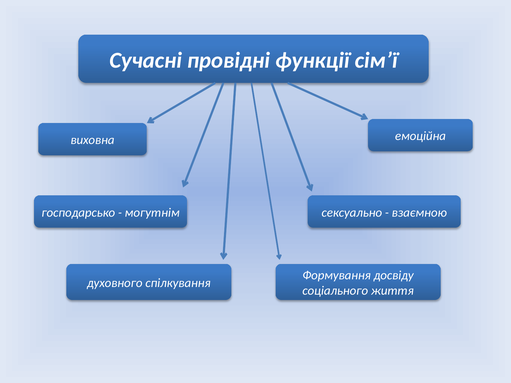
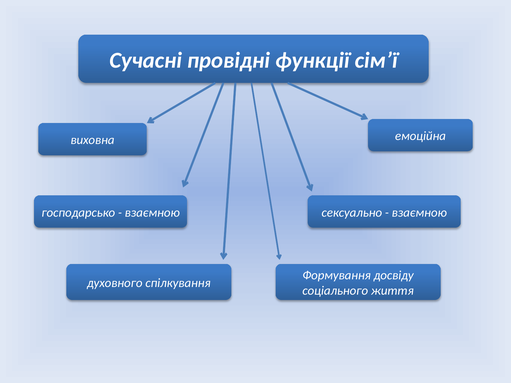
могутнім at (152, 213): могутнім -> взаємною
